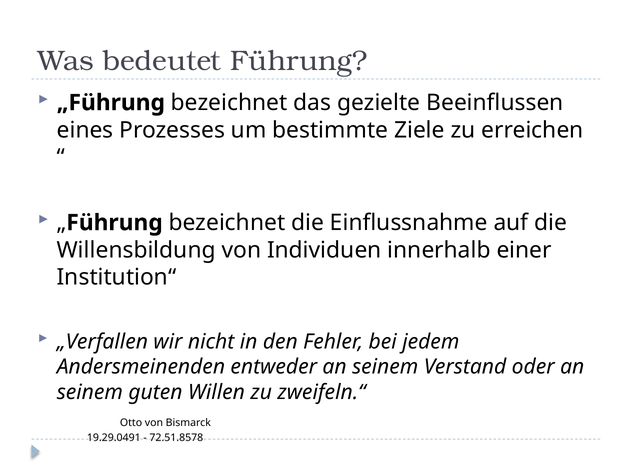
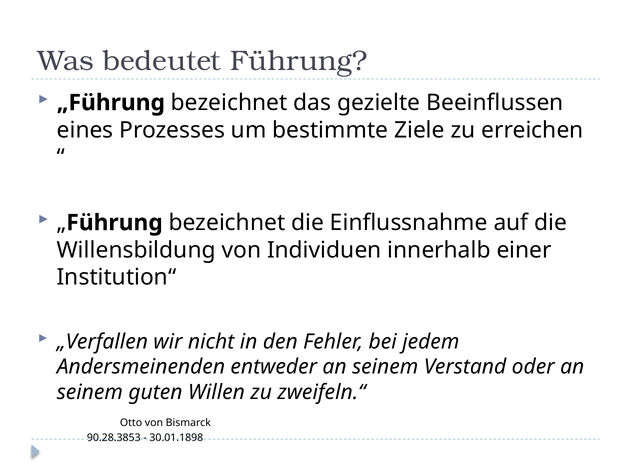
19.29.0491: 19.29.0491 -> 90.28.3853
72.51.8578: 72.51.8578 -> 30.01.1898
